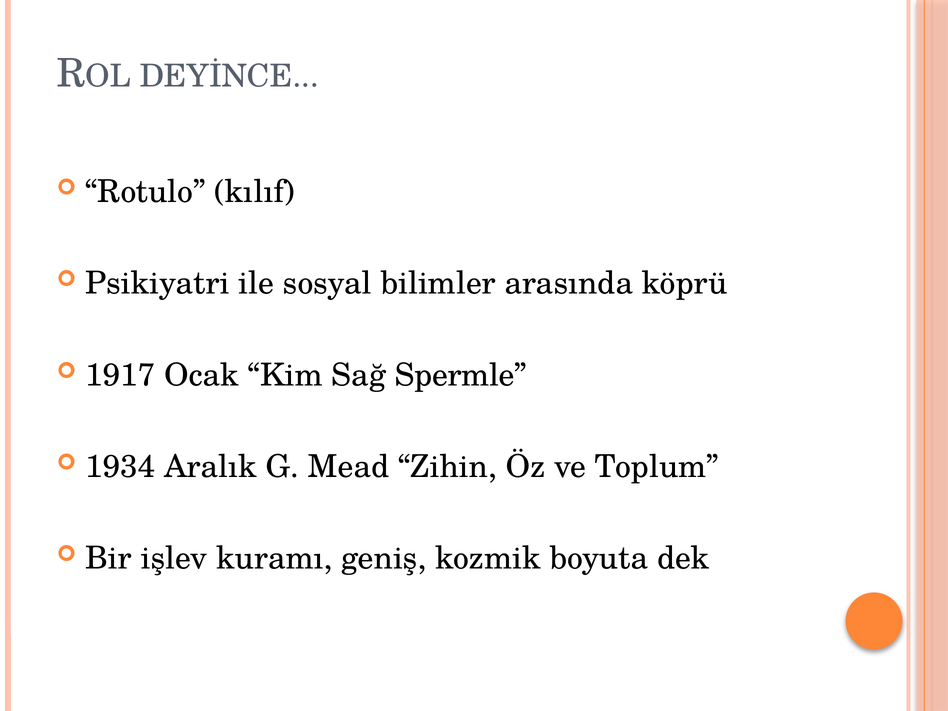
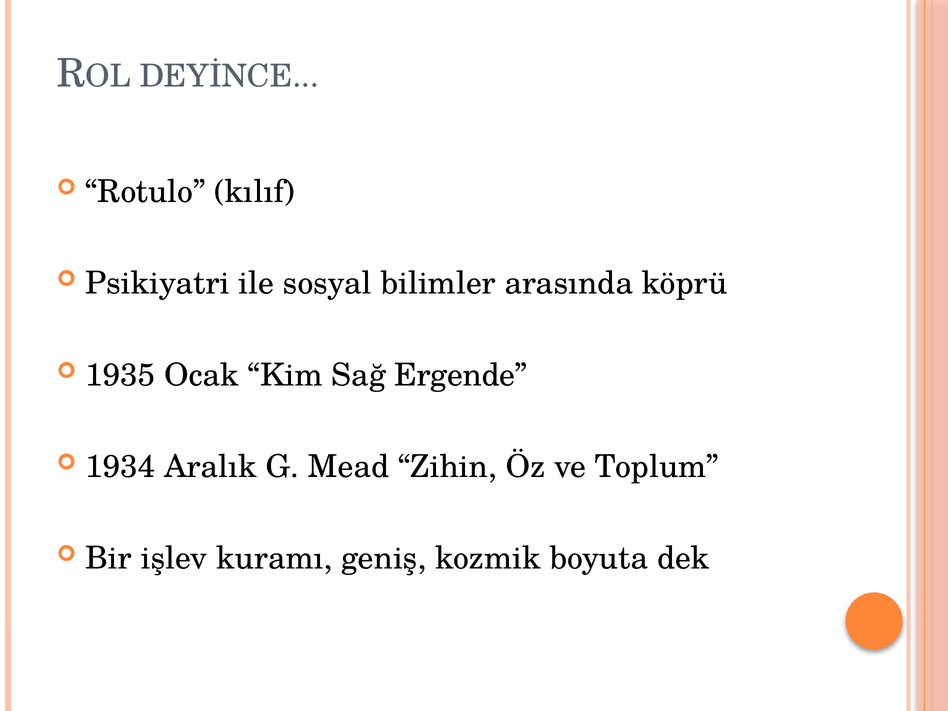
1917: 1917 -> 1935
Spermle: Spermle -> Ergende
